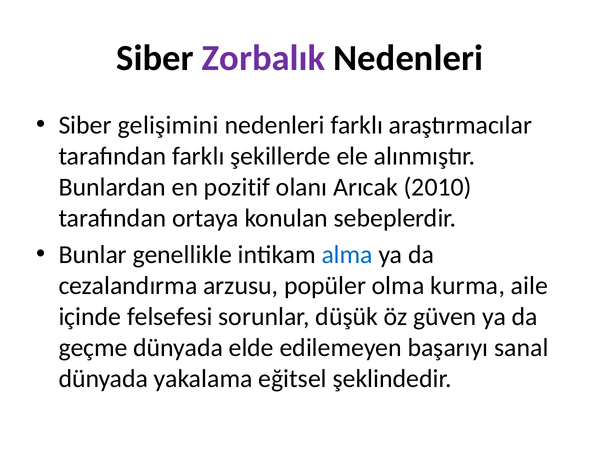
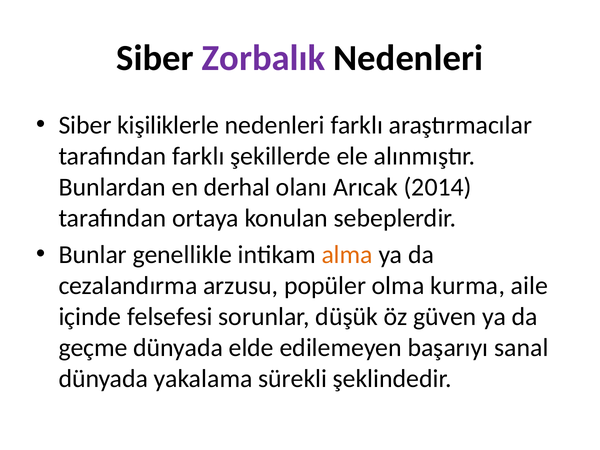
gelişimini: gelişimini -> kişiliklerle
pozitif: pozitif -> derhal
2010: 2010 -> 2014
alma colour: blue -> orange
eğitsel: eğitsel -> sürekli
